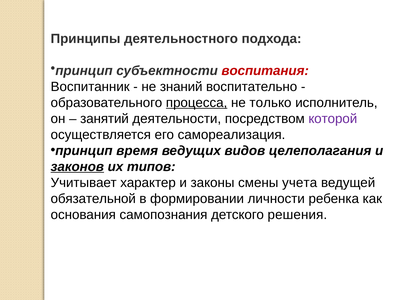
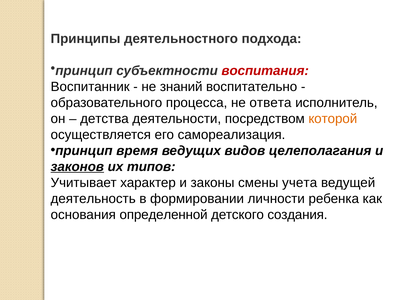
процесса underline: present -> none
только: только -> ответа
занятий: занятий -> детства
которой colour: purple -> orange
обязательной: обязательной -> деятельность
самопознания: самопознания -> определенной
решения: решения -> создания
